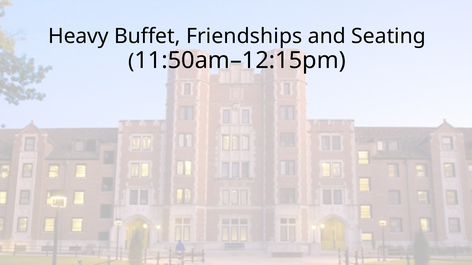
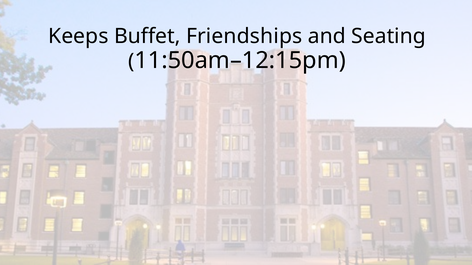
Heavy: Heavy -> Keeps
